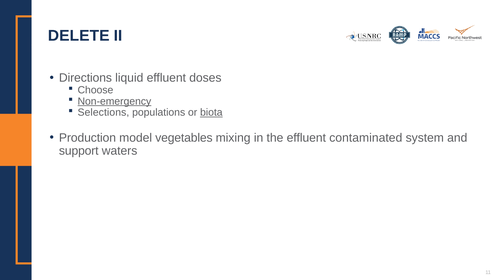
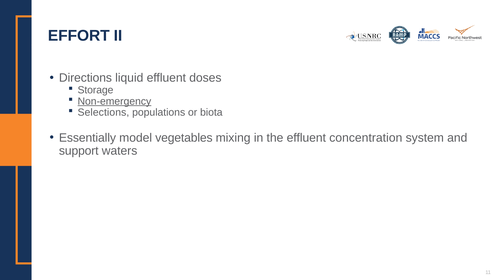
DELETE: DELETE -> EFFORT
Choose: Choose -> Storage
biota underline: present -> none
Production: Production -> Essentially
contaminated: contaminated -> concentration
